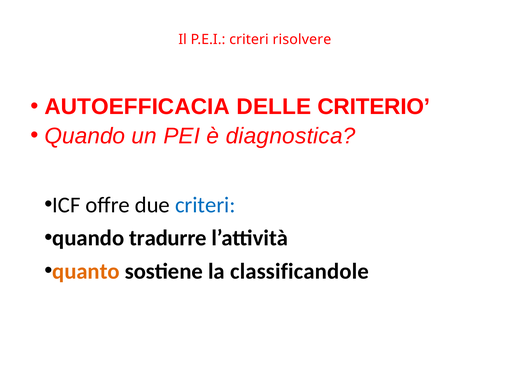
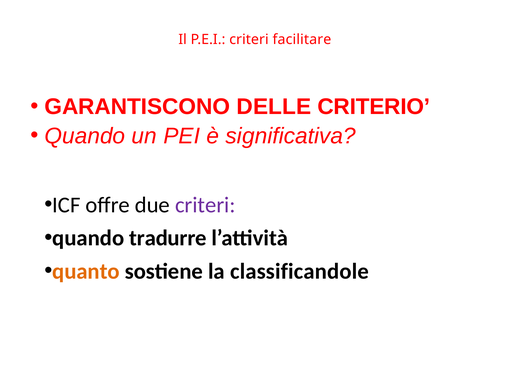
risolvere: risolvere -> facilitare
AUTOEFFICACIA: AUTOEFFICACIA -> GARANTISCONO
diagnostica: diagnostica -> significativa
criteri at (205, 205) colour: blue -> purple
